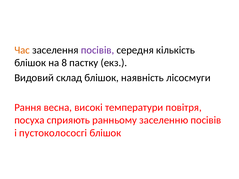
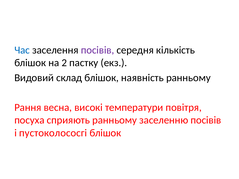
Час colour: orange -> blue
8: 8 -> 2
наявність лісосмуги: лісосмуги -> ранньому
